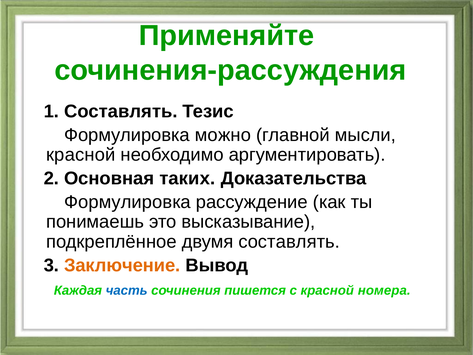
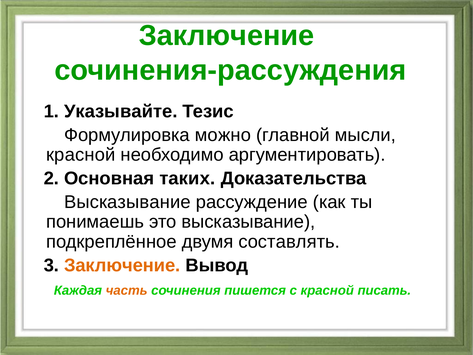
Применяйте at (227, 36): Применяйте -> Заключение
1 Составлять: Составлять -> Указывайте
Формулировка at (127, 202): Формулировка -> Высказывание
часть colour: blue -> orange
номера: номера -> писать
